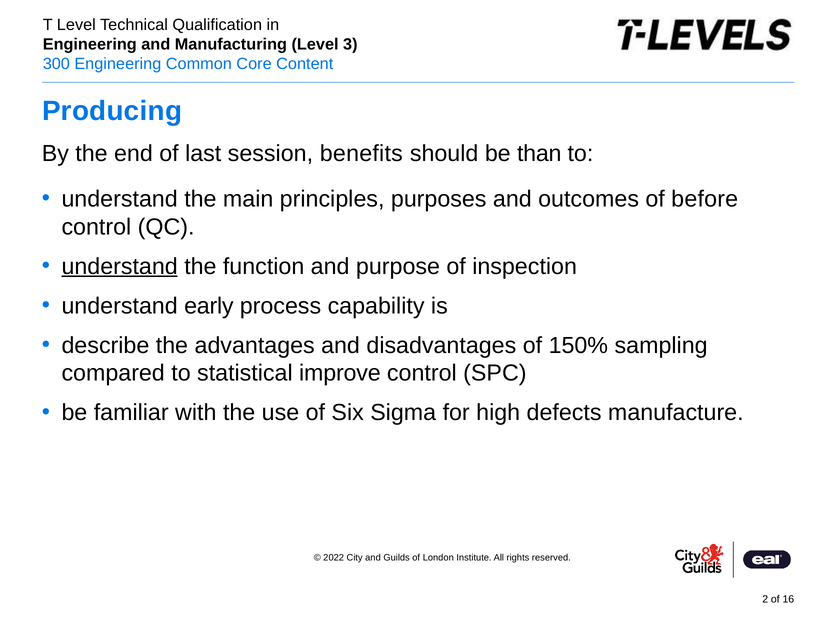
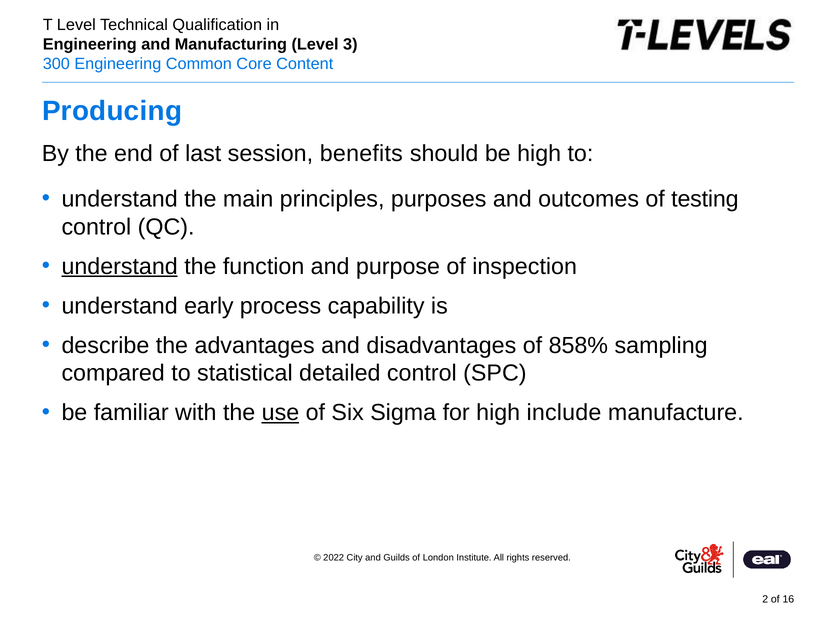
be than: than -> high
before: before -> testing
150%: 150% -> 858%
improve: improve -> detailed
use underline: none -> present
defects: defects -> include
